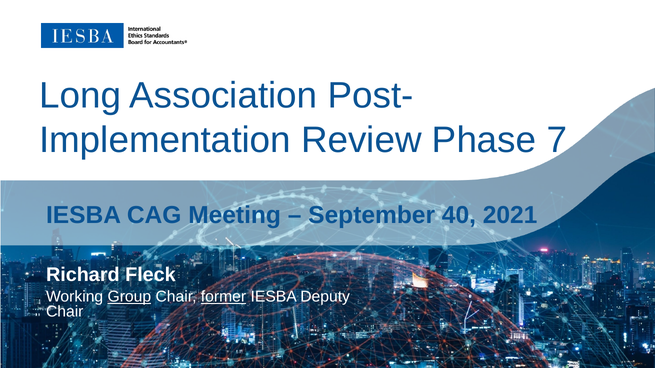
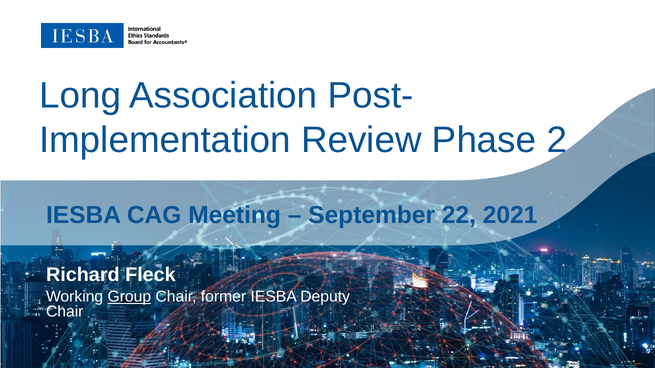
7: 7 -> 2
40: 40 -> 22
former underline: present -> none
